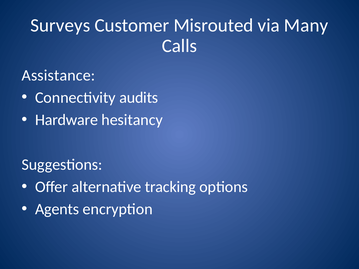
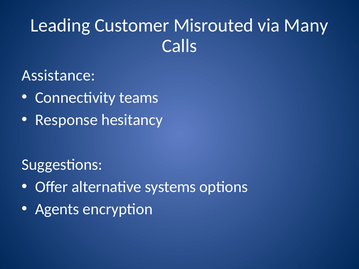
Surveys: Surveys -> Leading
audits: audits -> teams
Hardware: Hardware -> Response
tracking: tracking -> systems
